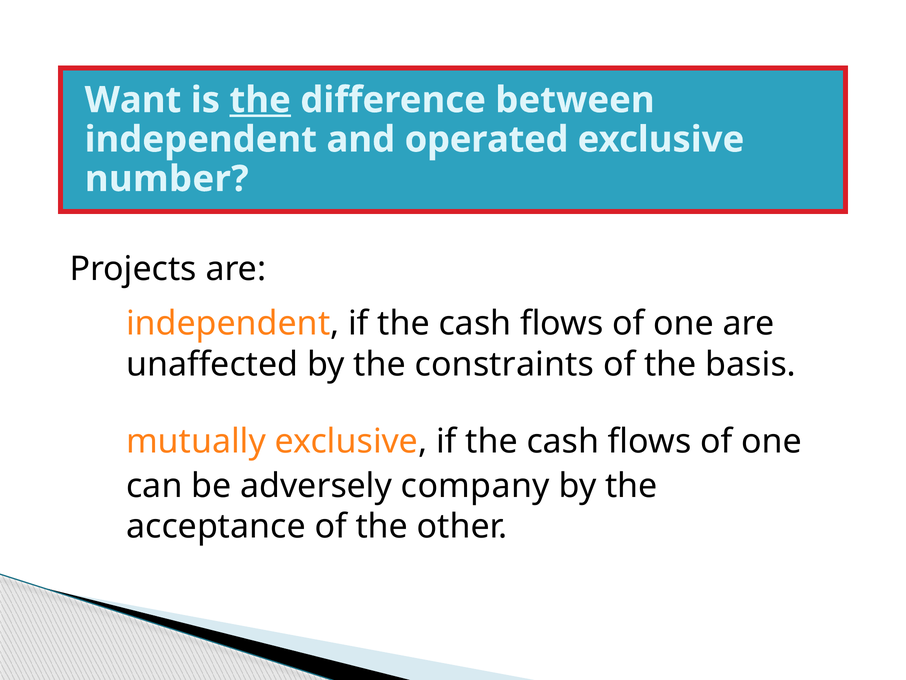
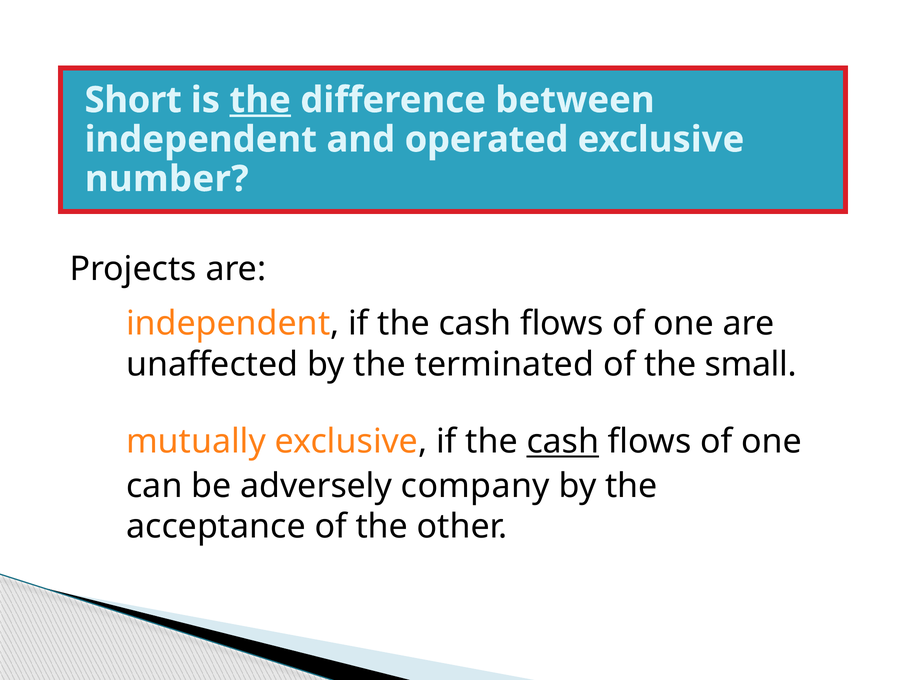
Want: Want -> Short
constraints: constraints -> terminated
basis: basis -> small
cash at (563, 441) underline: none -> present
